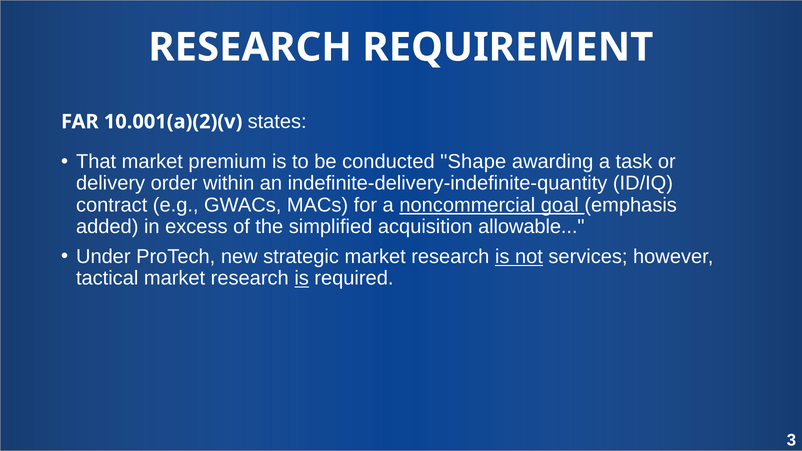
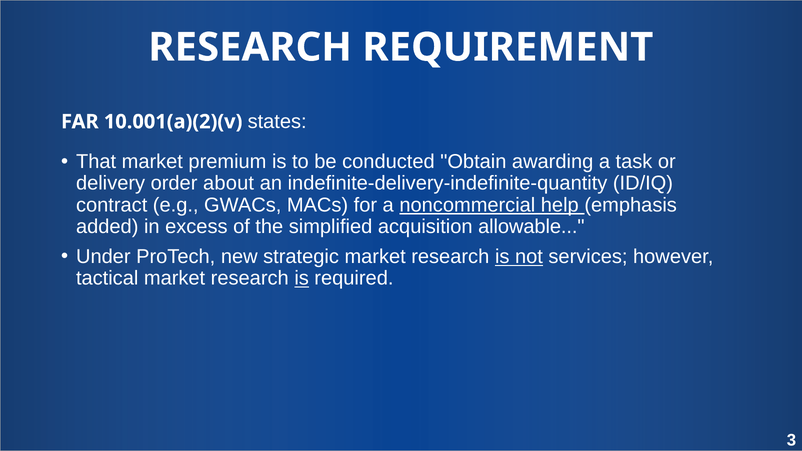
Shape: Shape -> Obtain
within: within -> about
goal: goal -> help
